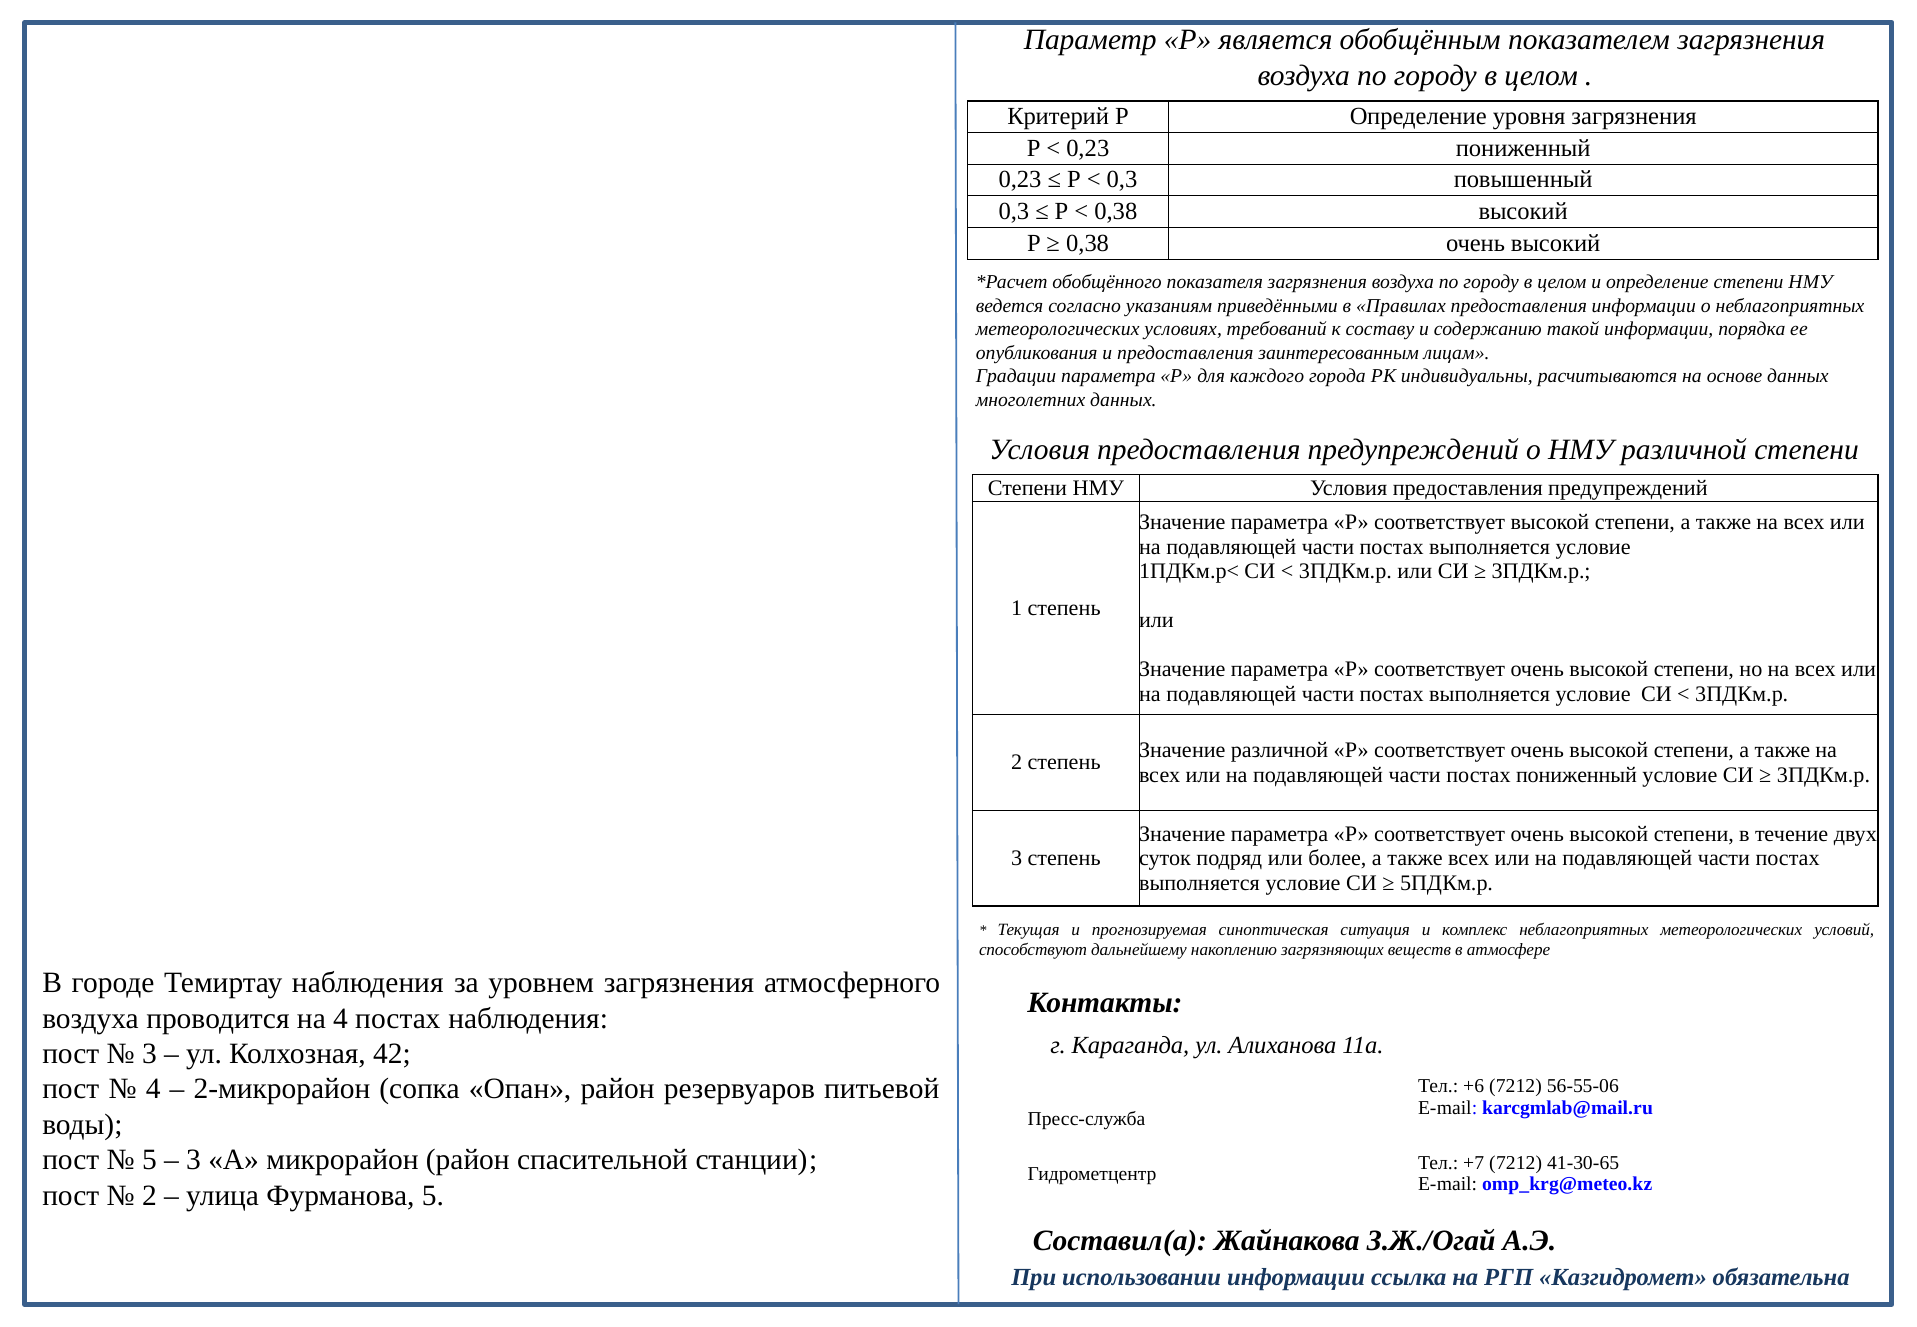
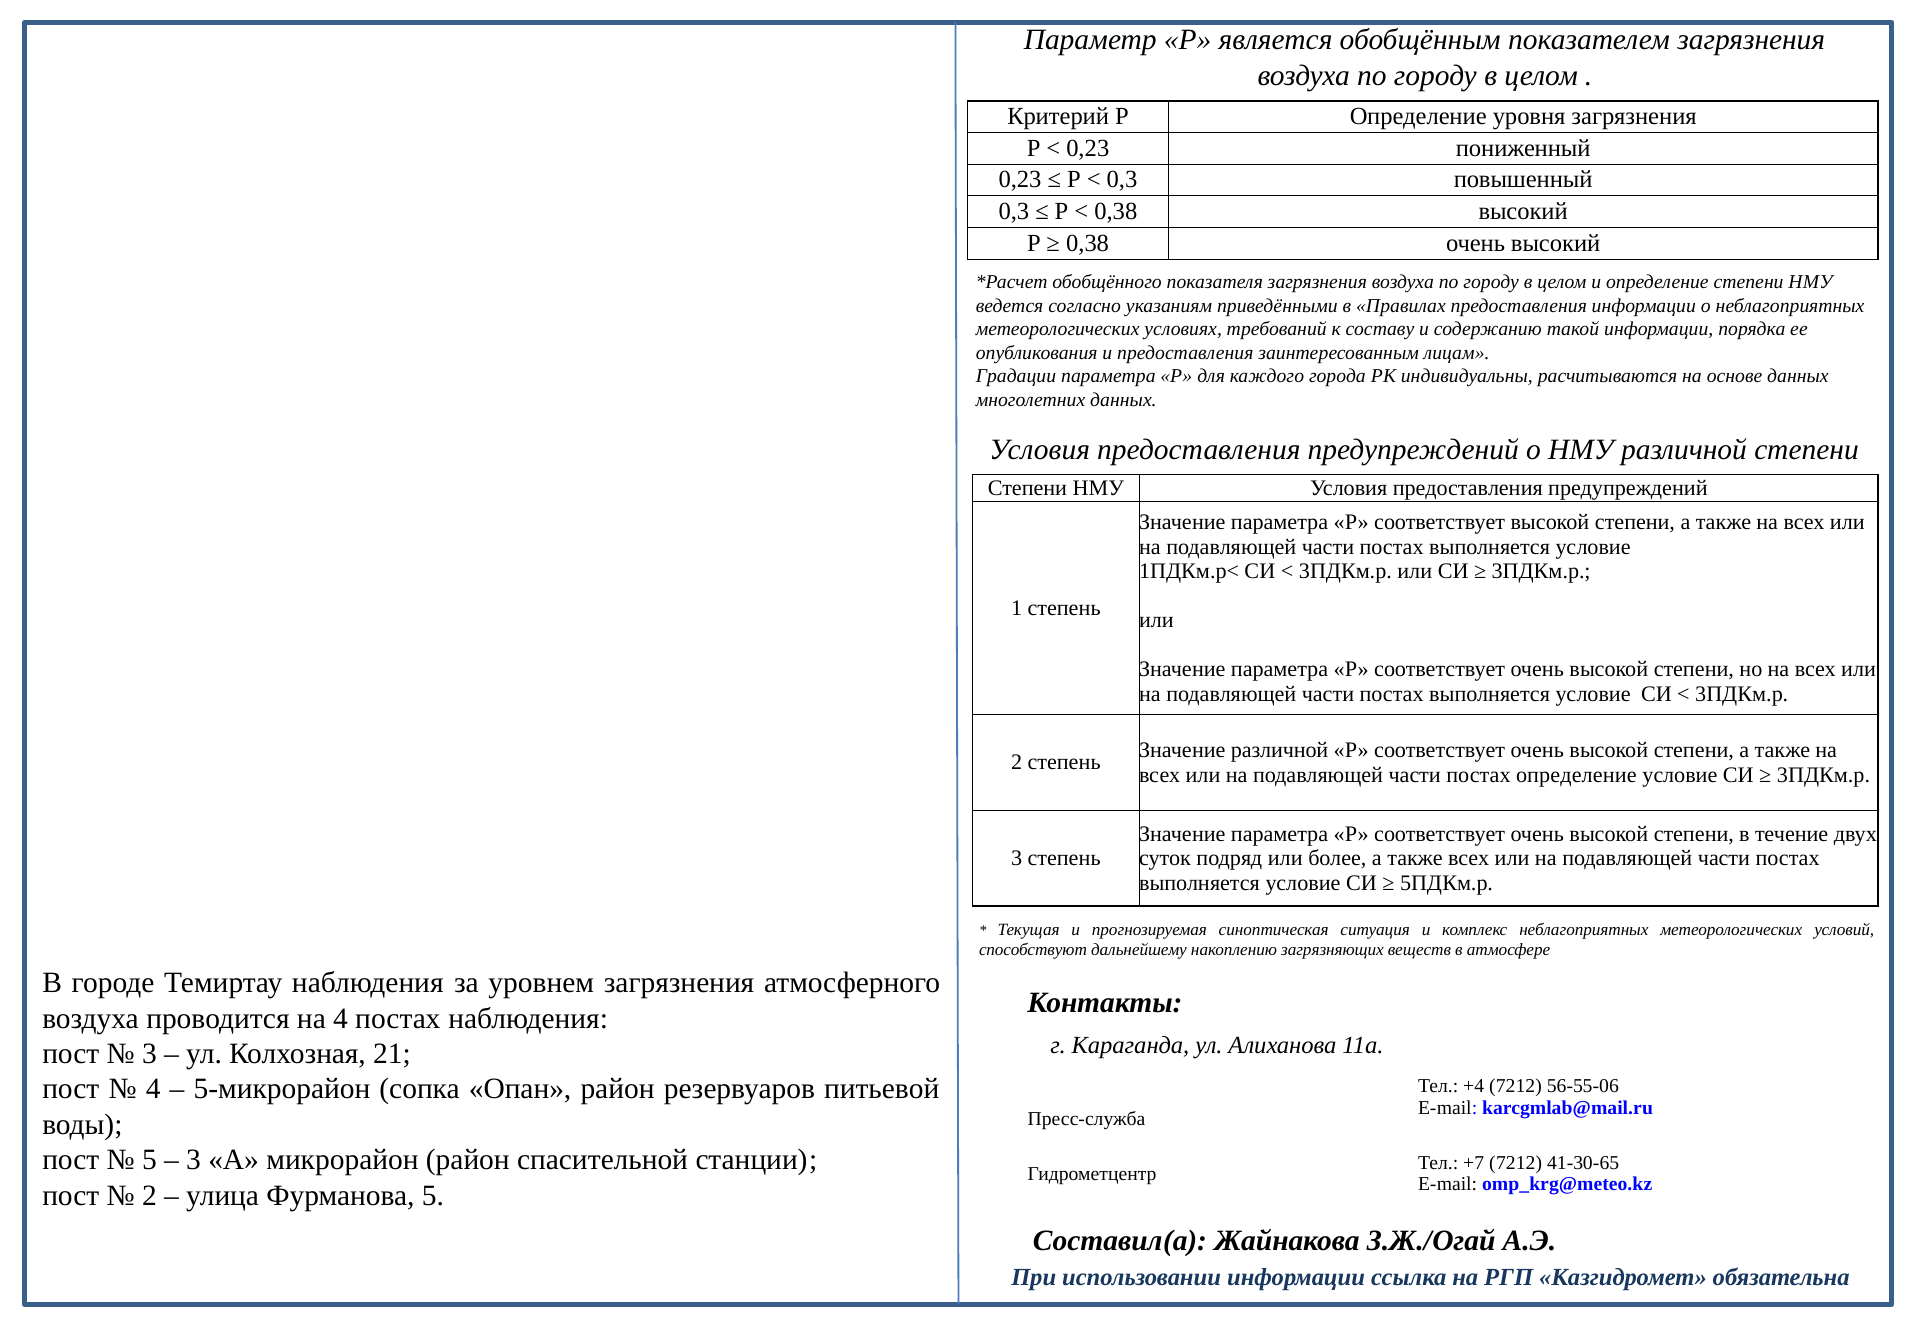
постах пониженный: пониженный -> определение
42: 42 -> 21
2-микрорайон: 2-микрорайон -> 5-микрорайон
+6: +6 -> +4
